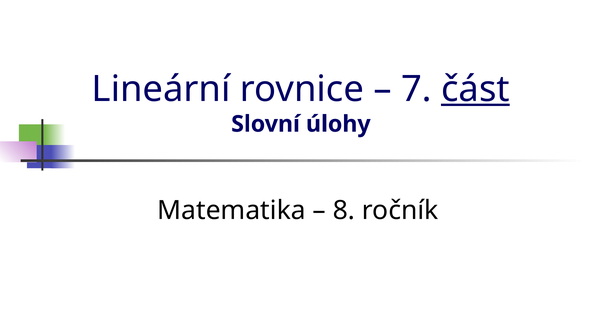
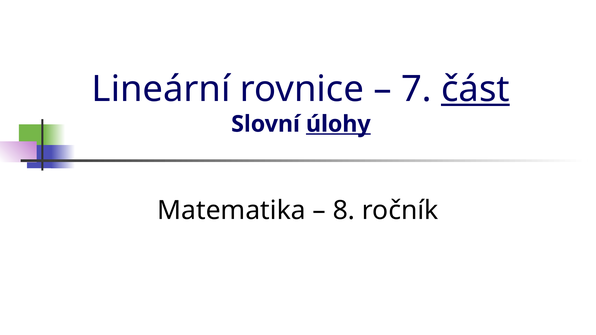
úlohy underline: none -> present
